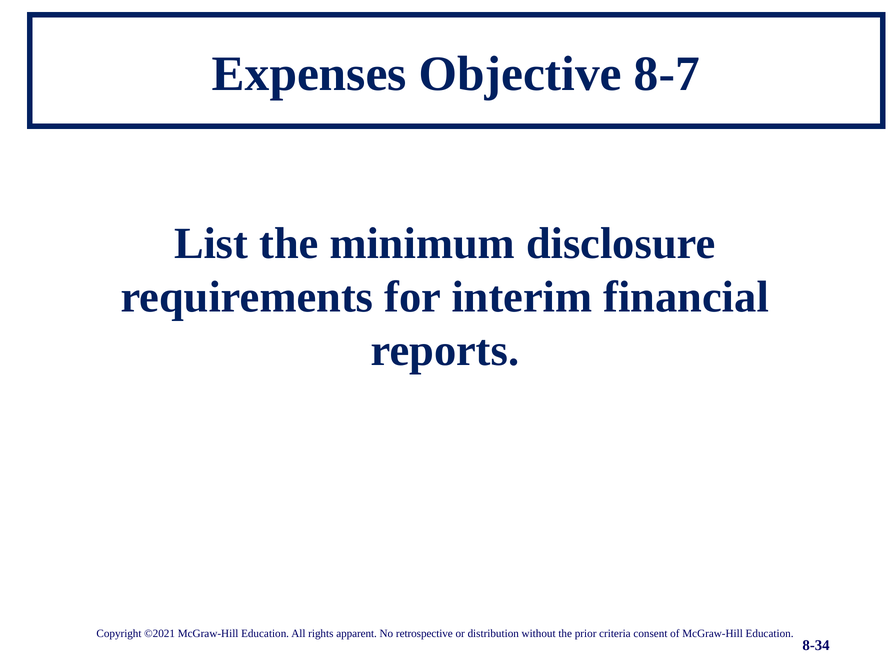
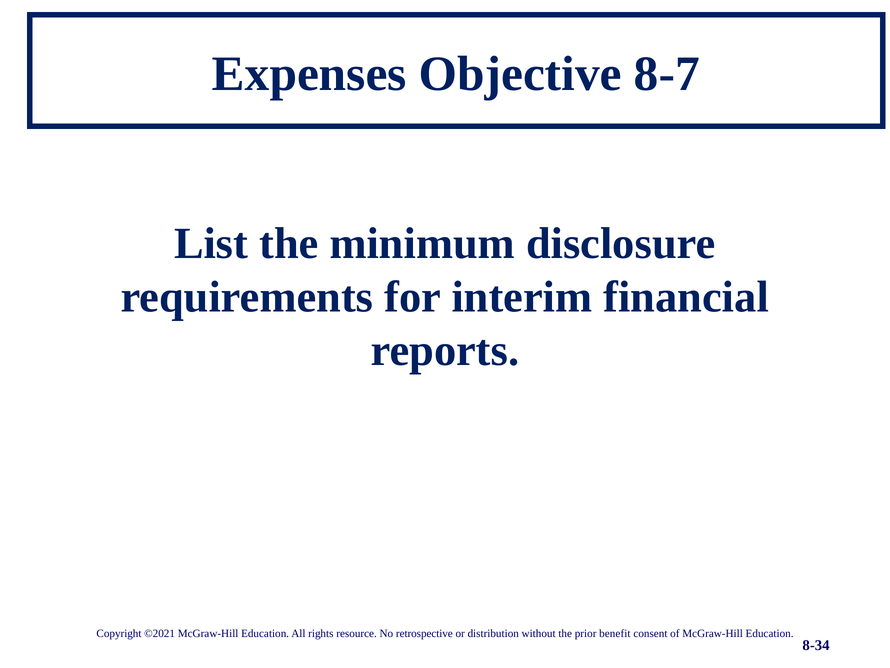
apparent: apparent -> resource
criteria: criteria -> benefit
